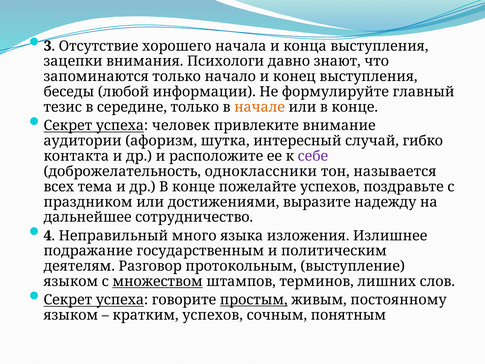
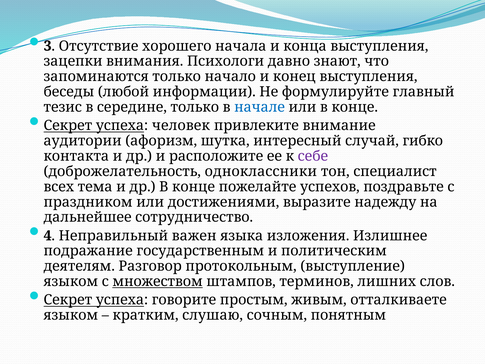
начале colour: orange -> blue
называется: называется -> специалист
много: много -> важен
простым underline: present -> none
постоянному: постоянному -> отталкиваете
кратким успехов: успехов -> слушаю
